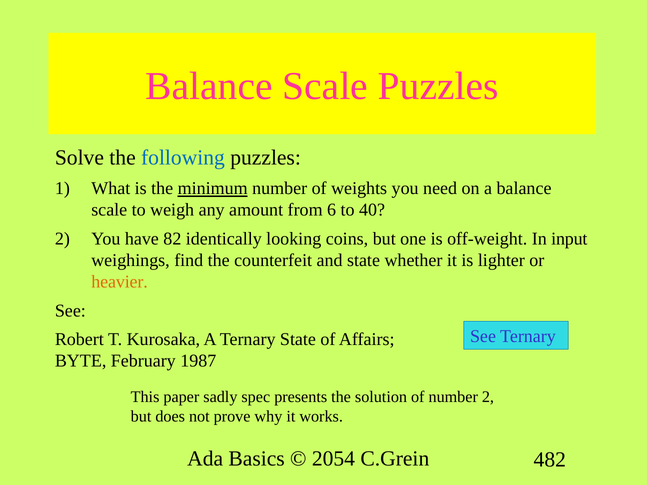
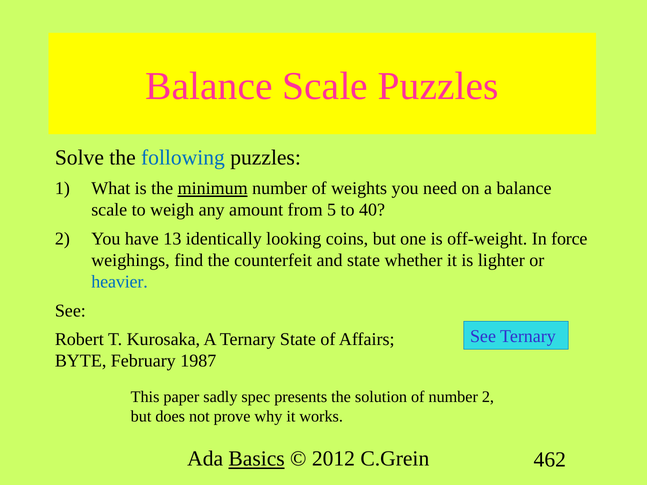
6: 6 -> 5
82: 82 -> 13
input: input -> force
heavier colour: orange -> blue
Basics underline: none -> present
2054: 2054 -> 2012
482: 482 -> 462
